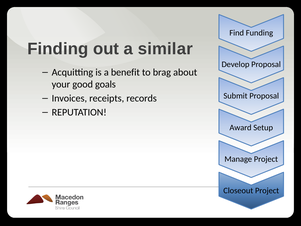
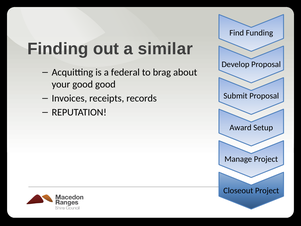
benefit: benefit -> federal
good goals: goals -> good
